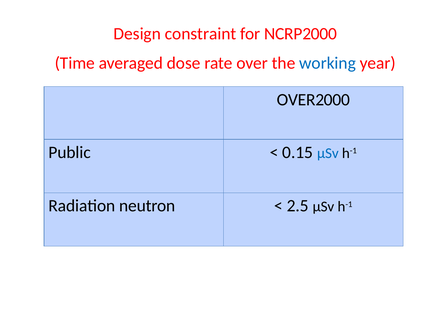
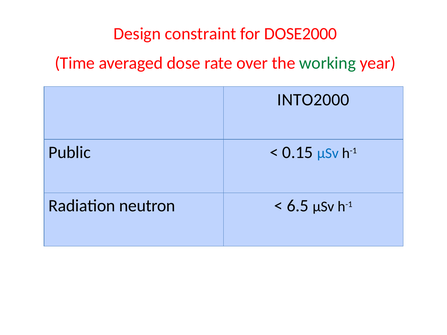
NCRP2000: NCRP2000 -> DOSE2000
working colour: blue -> green
OVER2000: OVER2000 -> INTO2000
2.5: 2.5 -> 6.5
